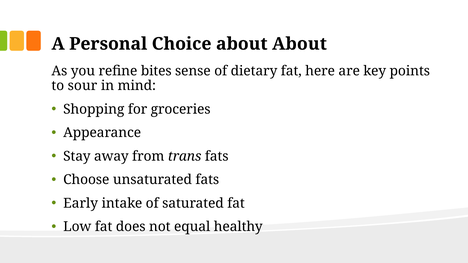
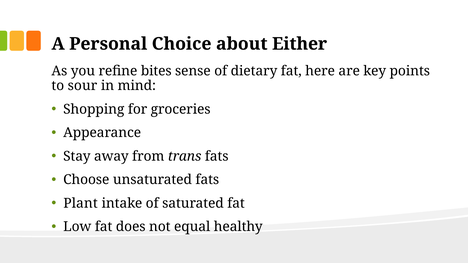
about About: About -> Either
Early: Early -> Plant
